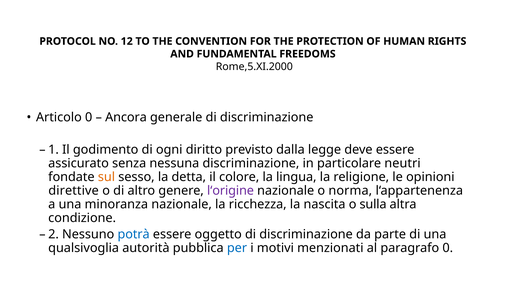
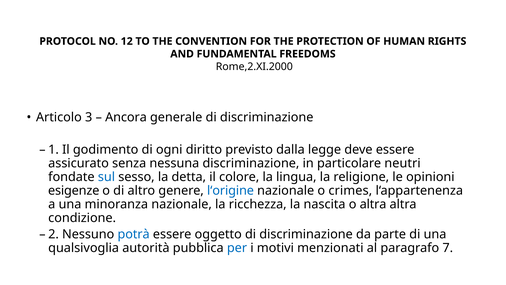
Rome,5.XI.2000: Rome,5.XI.2000 -> Rome,2.XI.2000
Articolo 0: 0 -> 3
sul colour: orange -> blue
direttive: direttive -> esigenze
l‘origine colour: purple -> blue
norma: norma -> crimes
o sulla: sulla -> altra
paragrafo 0: 0 -> 7
